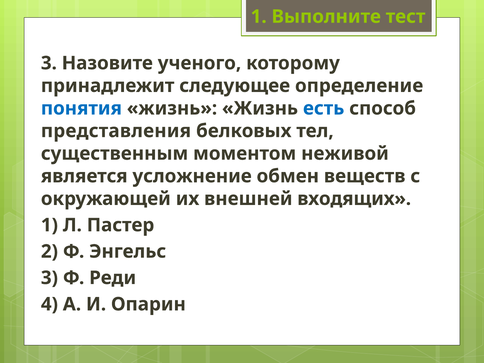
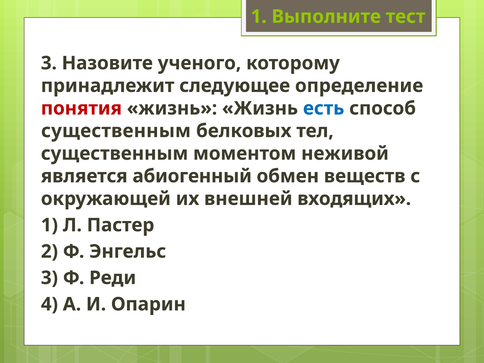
понятия colour: blue -> red
представления at (116, 131): представления -> существенным
усложнение: усложнение -> абиогенный
